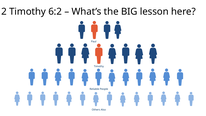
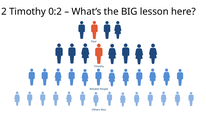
6:2: 6:2 -> 0:2
